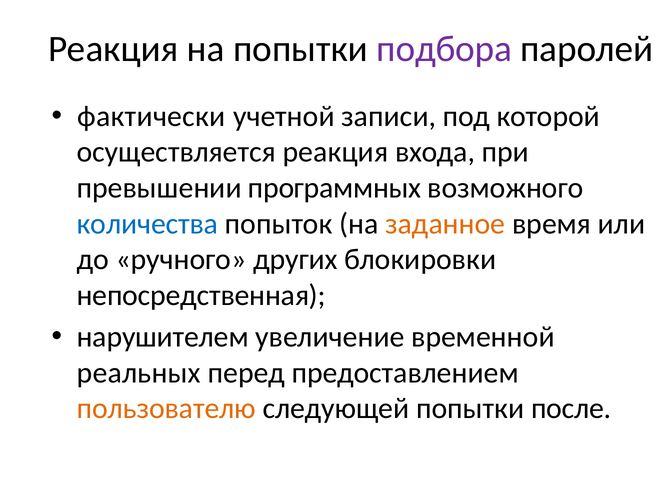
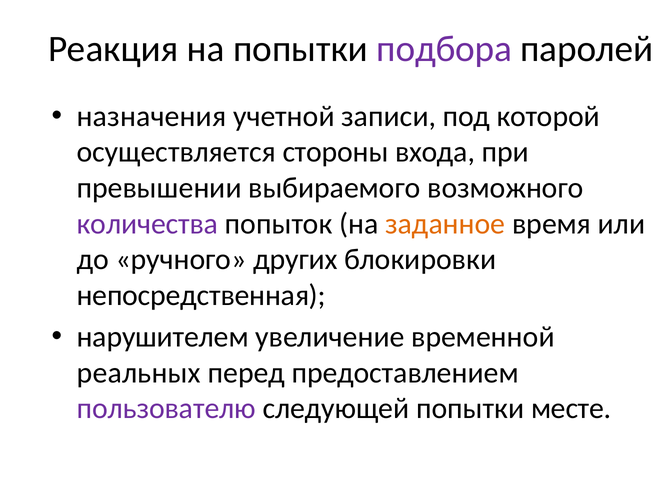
фактически: фактически -> назначения
осуществляется реакция: реакция -> стороны
программных: программных -> выбираемого
количества colour: blue -> purple
пользователю colour: orange -> purple
после: после -> месте
